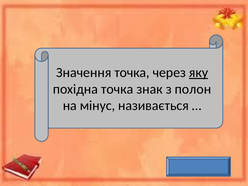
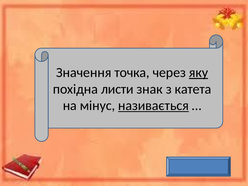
похідна точка: точка -> листи
полон: полон -> катета
називається underline: none -> present
